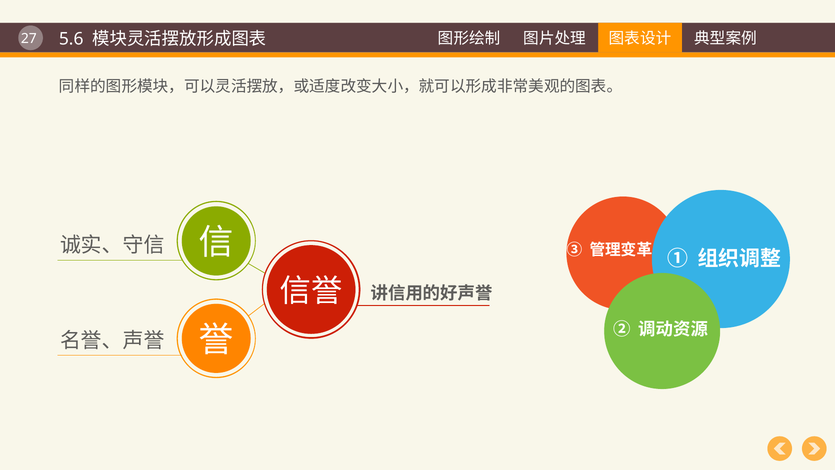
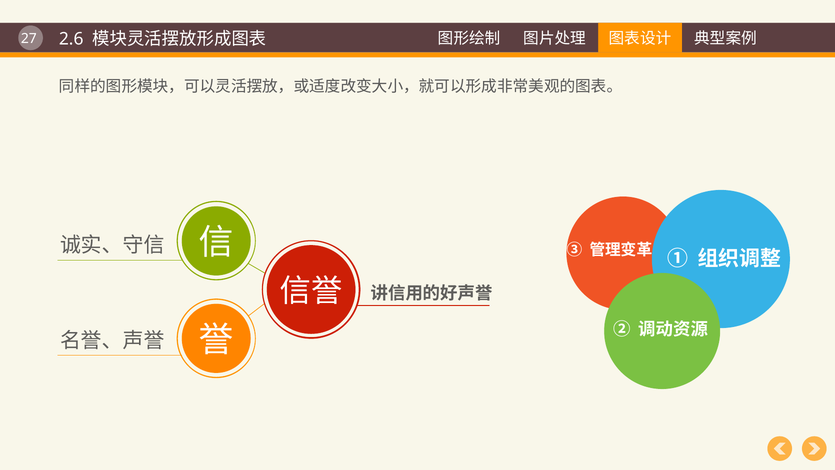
5.6: 5.6 -> 2.6
